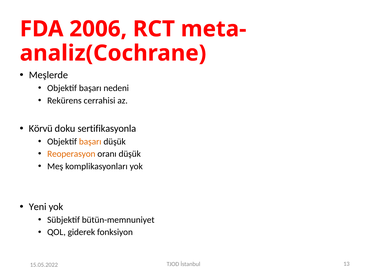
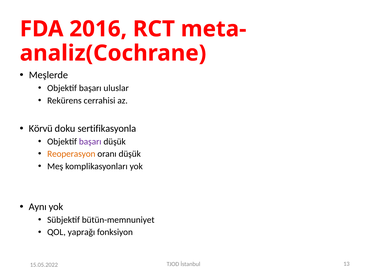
2006: 2006 -> 2016
nedeni: nedeni -> uluslar
başarı at (90, 142) colour: orange -> purple
Yeni: Yeni -> Aynı
giderek: giderek -> yaprağı
